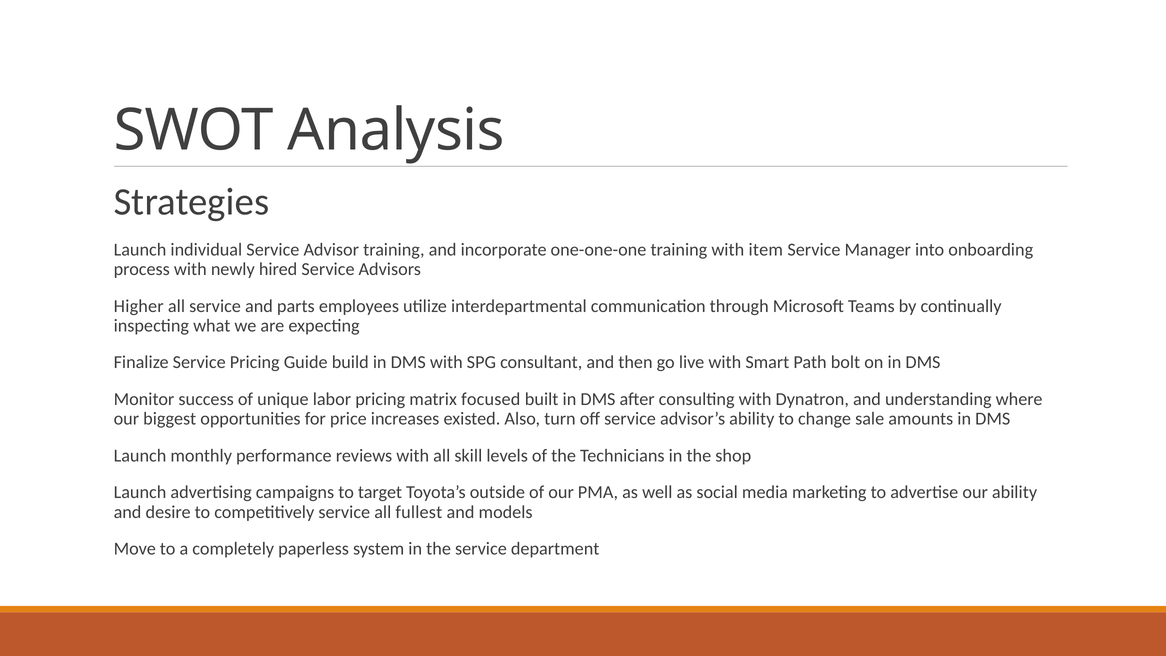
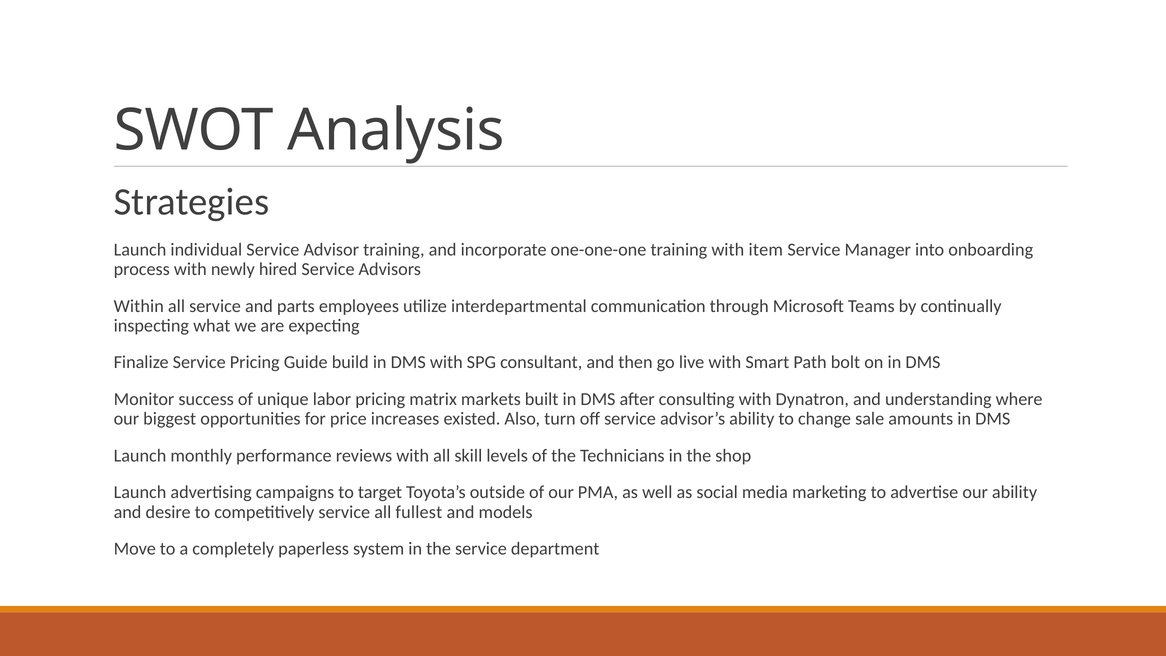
Higher: Higher -> Within
focused: focused -> markets
